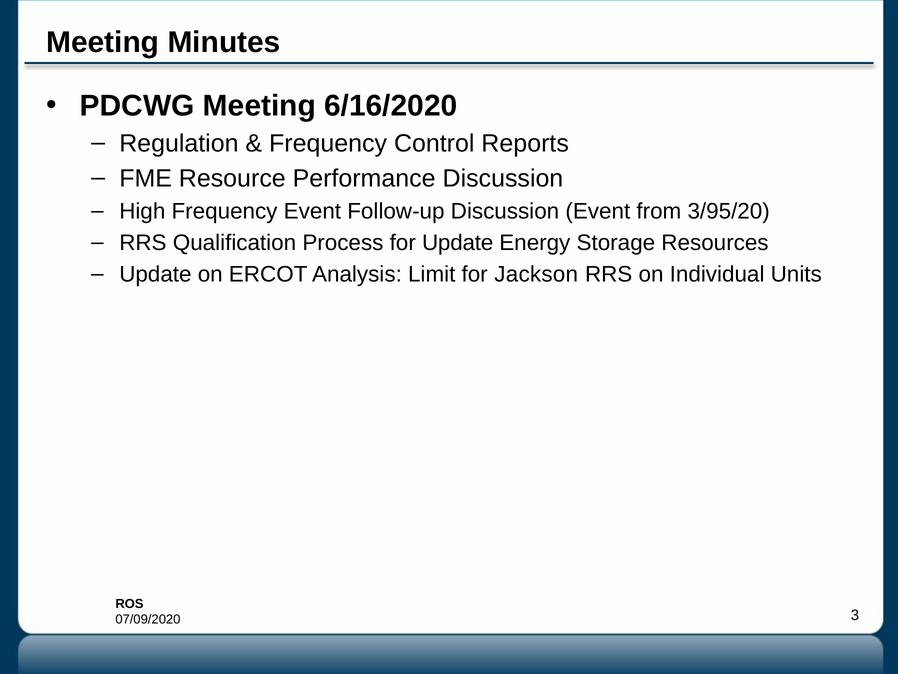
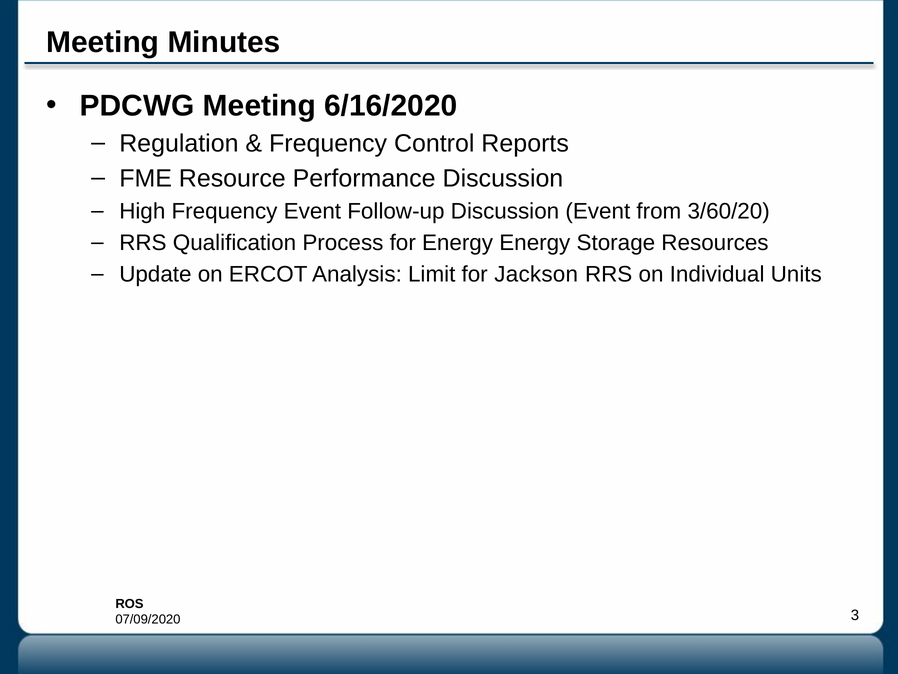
3/95/20: 3/95/20 -> 3/60/20
for Update: Update -> Energy
